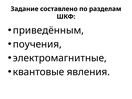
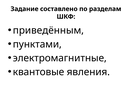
поучения: поучения -> пунктами
